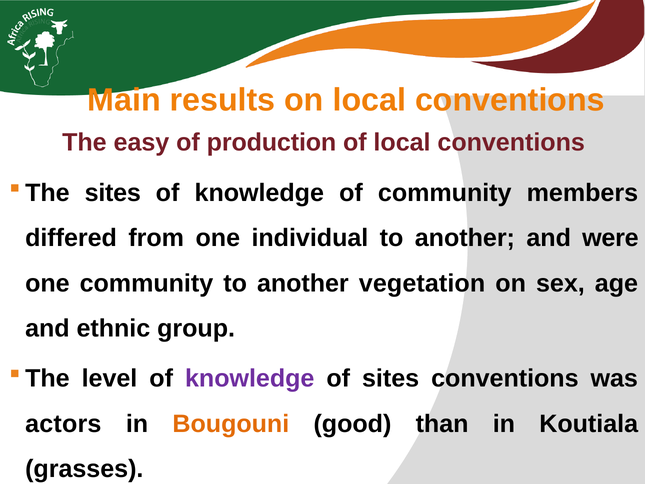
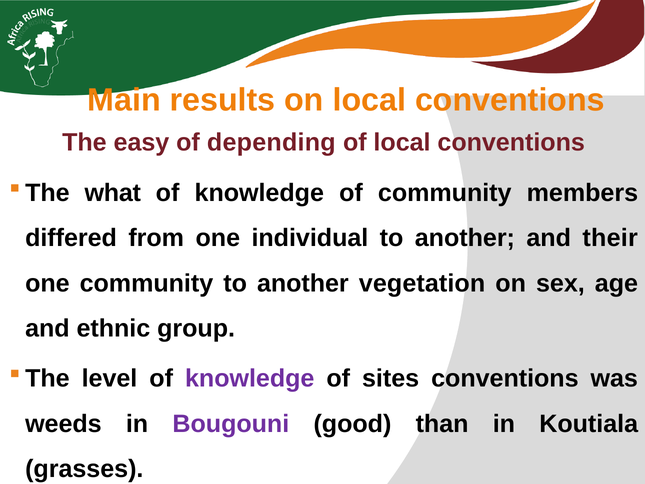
production: production -> depending
sites at (113, 193): sites -> what
were: were -> their
actors: actors -> weeds
Bougouni colour: orange -> purple
